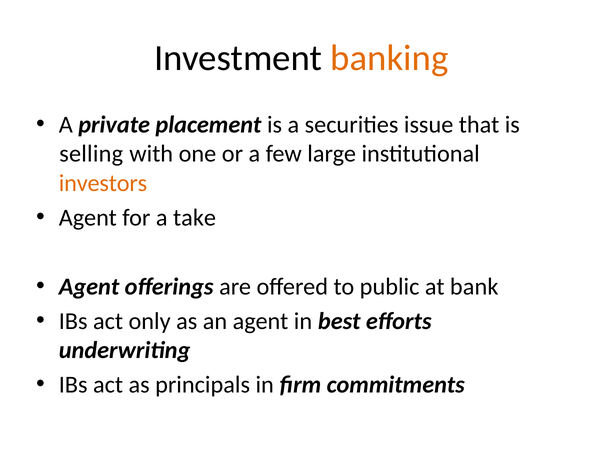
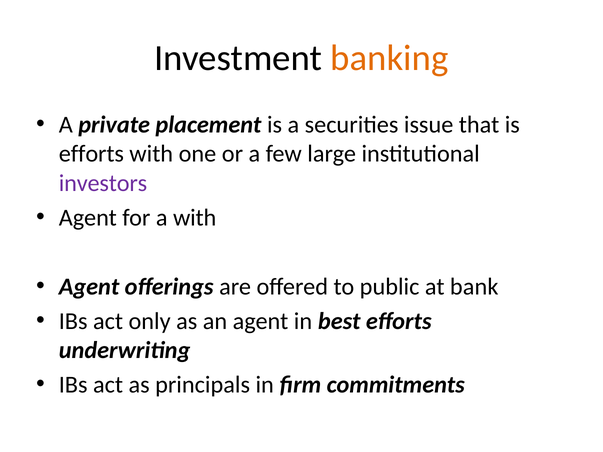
selling at (91, 154): selling -> efforts
investors colour: orange -> purple
a take: take -> with
